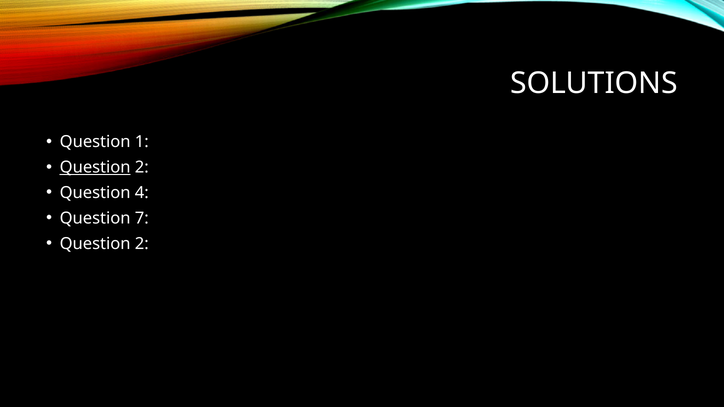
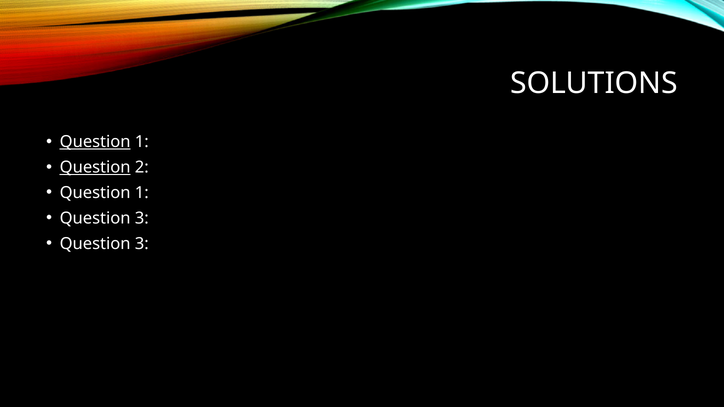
Question at (95, 142) underline: none -> present
4 at (142, 193): 4 -> 1
7 at (142, 218): 7 -> 3
2 at (142, 244): 2 -> 3
